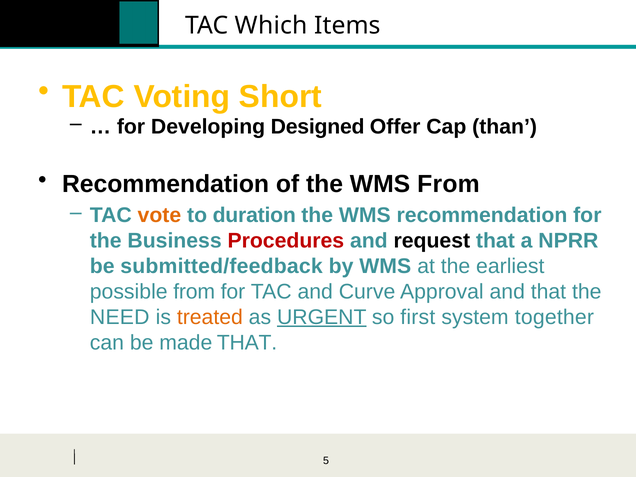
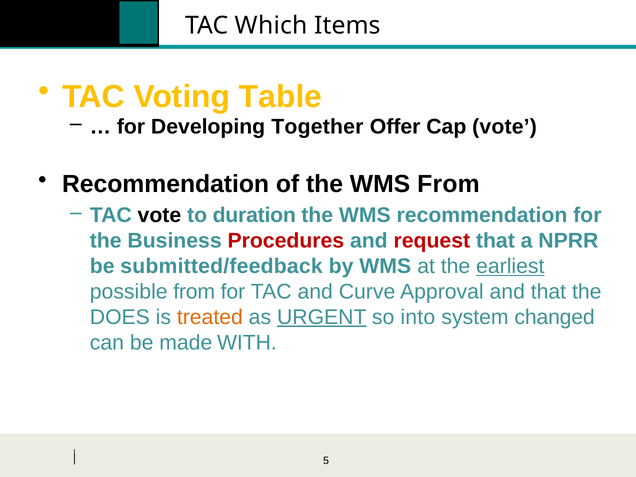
Short: Short -> Table
Designed: Designed -> Together
Cap than: than -> vote
vote at (159, 215) colour: orange -> black
request colour: black -> red
earliest underline: none -> present
NEED: NEED -> DOES
first: first -> into
together: together -> changed
made THAT: THAT -> WITH
